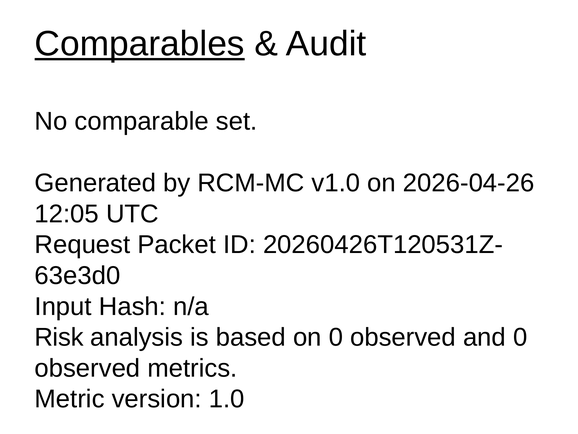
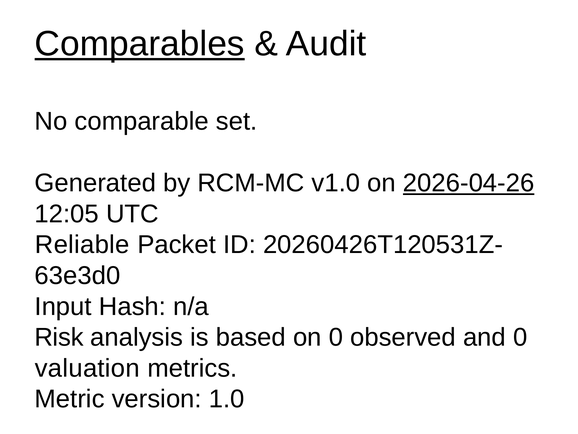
2026-04-26 underline: none -> present
Request: Request -> Reliable
observed at (87, 368): observed -> valuation
